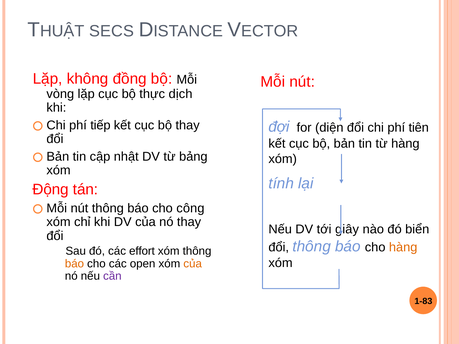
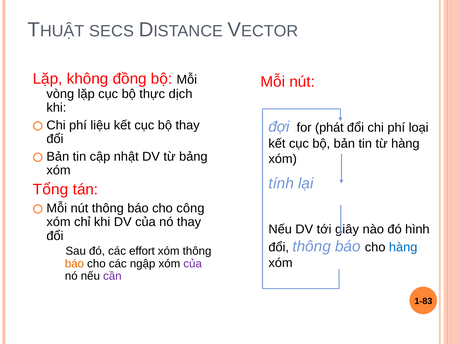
diện: diện -> phát
tiên: tiên -> loại
tiếp: tiếp -> liệu
Động: Động -> Tổng
biển: biển -> hình
hàng at (403, 247) colour: orange -> blue
open: open -> ngập
của at (193, 264) colour: orange -> purple
